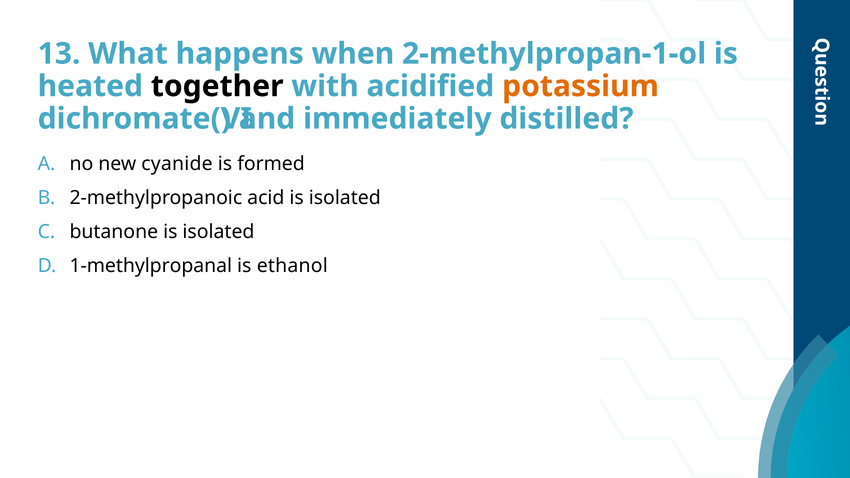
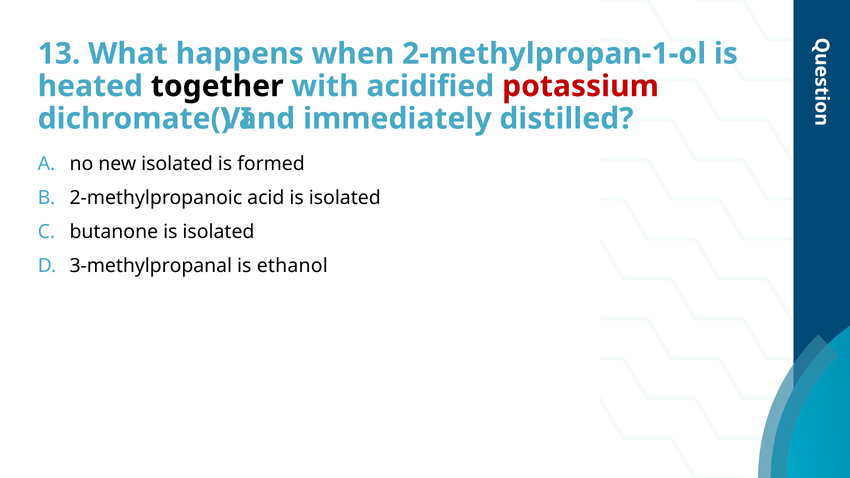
potassium colour: orange -> red
new cyanide: cyanide -> isolated
1-methylpropanal: 1-methylpropanal -> 3-methylpropanal
